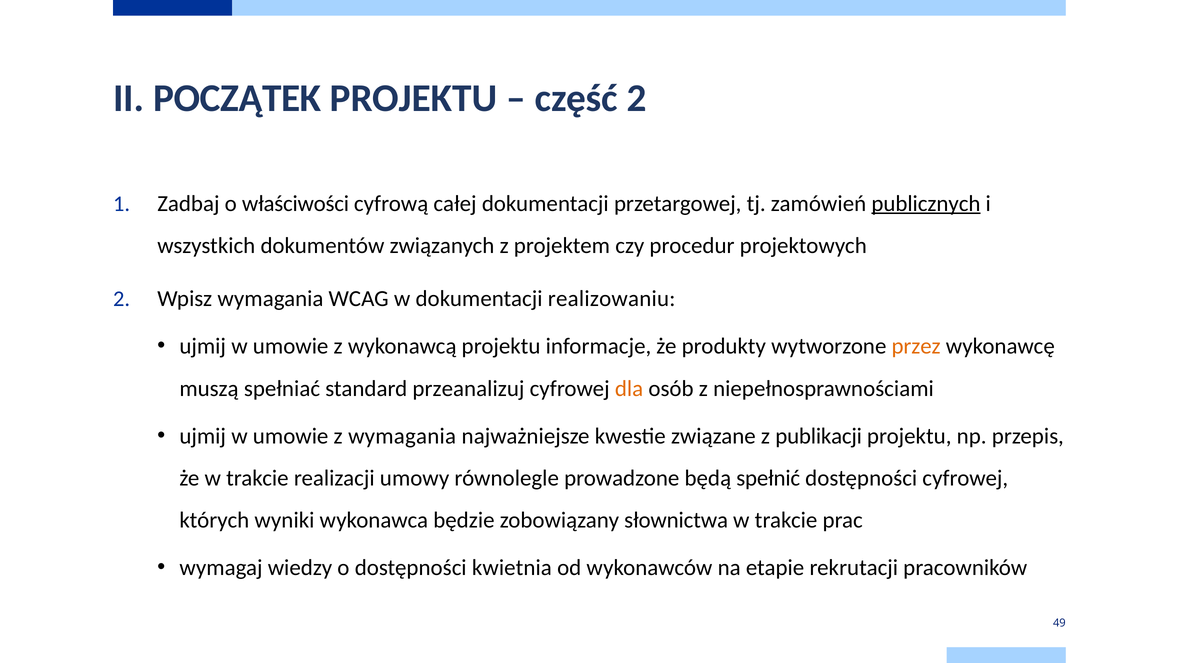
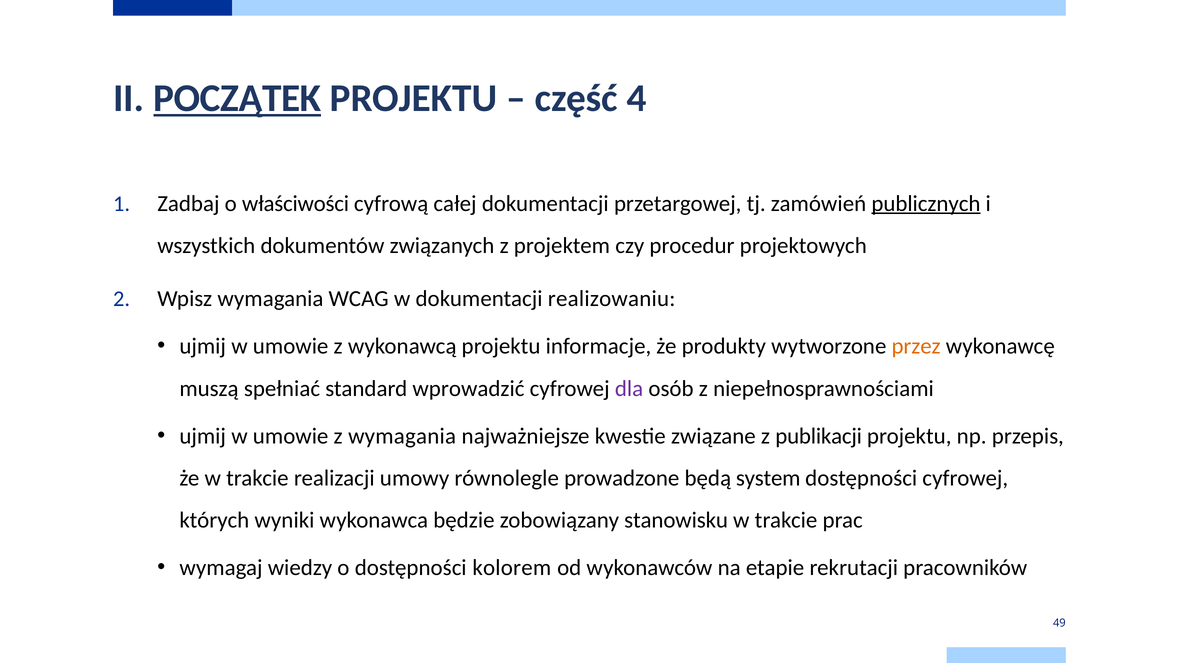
POCZĄTEK underline: none -> present
część 2: 2 -> 4
przeanalizuj: przeanalizuj -> wprowadzić
dla colour: orange -> purple
spełnić: spełnić -> system
słownictwa: słownictwa -> stanowisku
kwietnia: kwietnia -> kolorem
